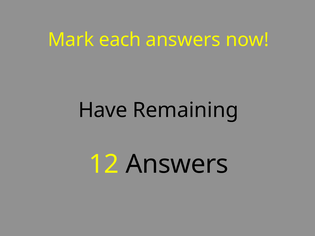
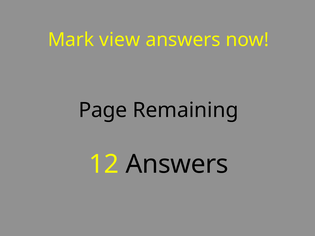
each: each -> view
Have: Have -> Page
